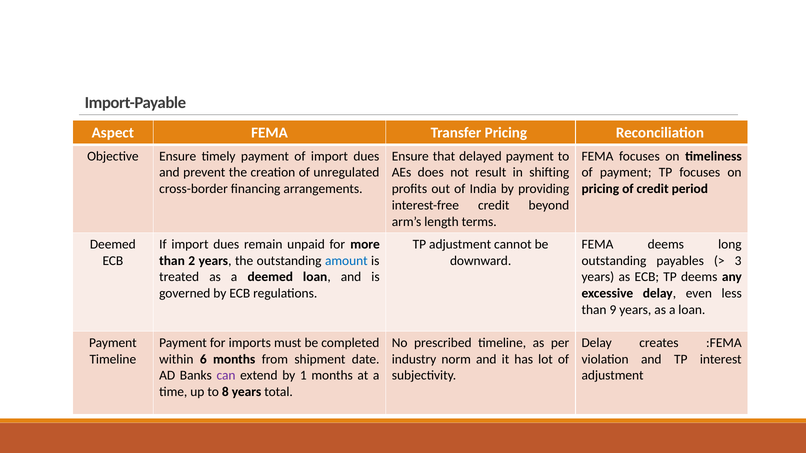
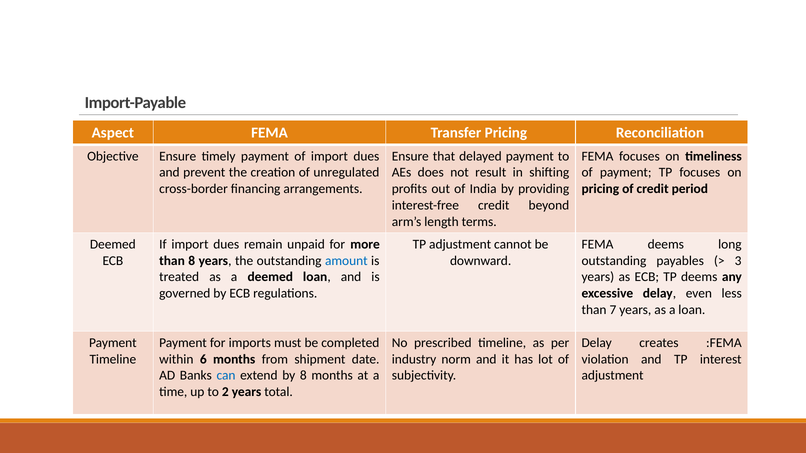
than 2: 2 -> 8
9: 9 -> 7
can colour: purple -> blue
by 1: 1 -> 8
8: 8 -> 2
